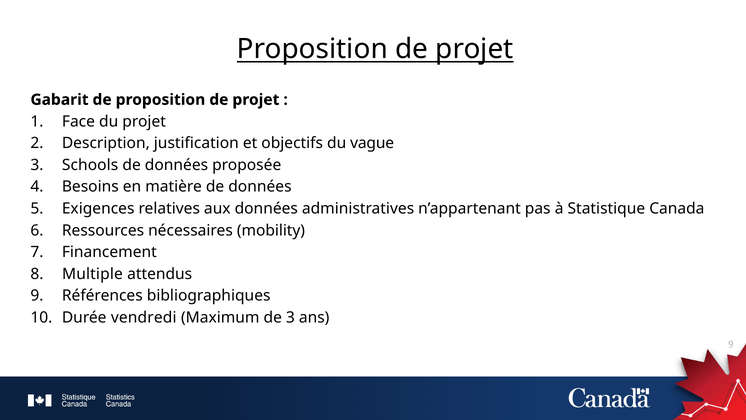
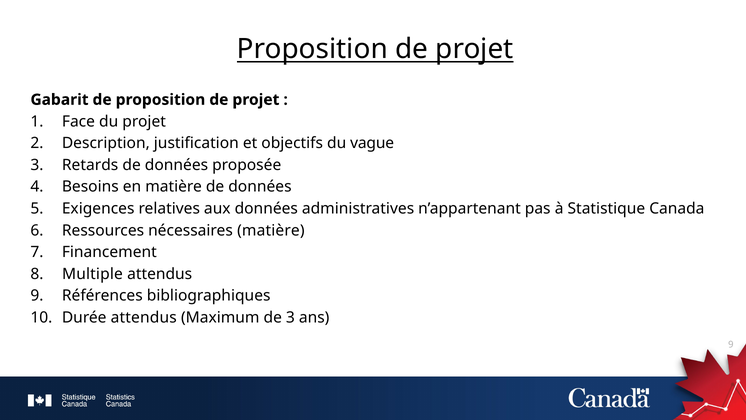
Schools: Schools -> Retards
nécessaires mobility: mobility -> matière
Durée vendredi: vendredi -> attendus
